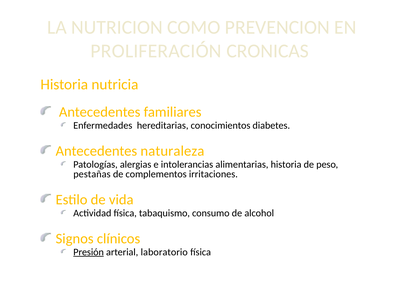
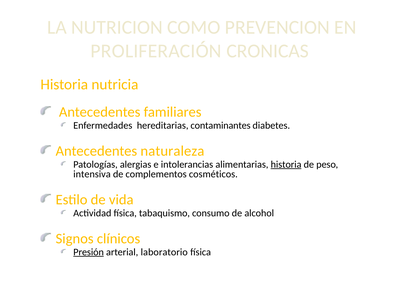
conocimientos: conocimientos -> contaminantes
historia at (286, 164) underline: none -> present
pestañas: pestañas -> intensiva
irritaciones: irritaciones -> cosméticos
